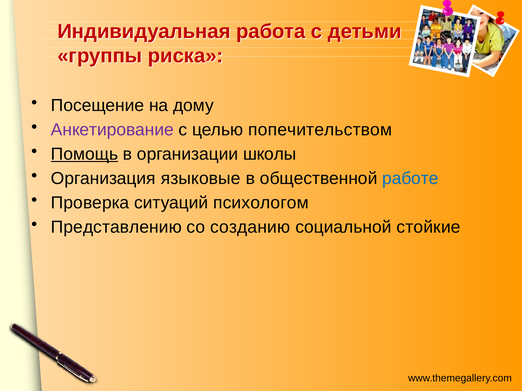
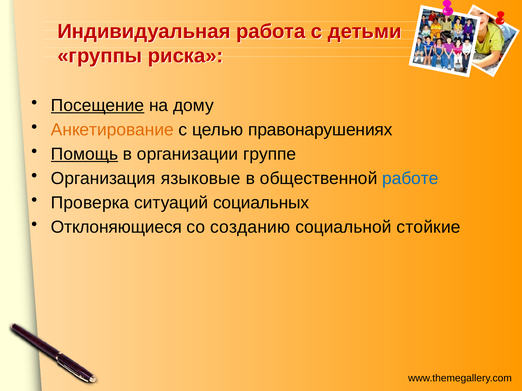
Посещение underline: none -> present
Анкетирование colour: purple -> orange
попечительством: попечительством -> правонарушениях
школы: школы -> группе
психологом: психологом -> социальных
Представлению: Представлению -> Отклоняющиеся
